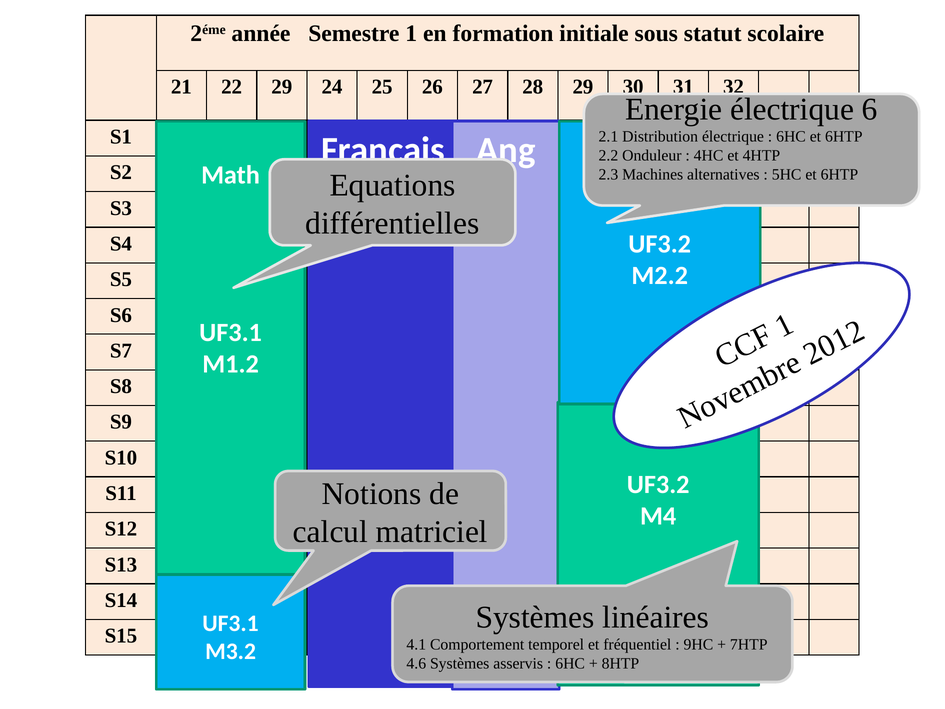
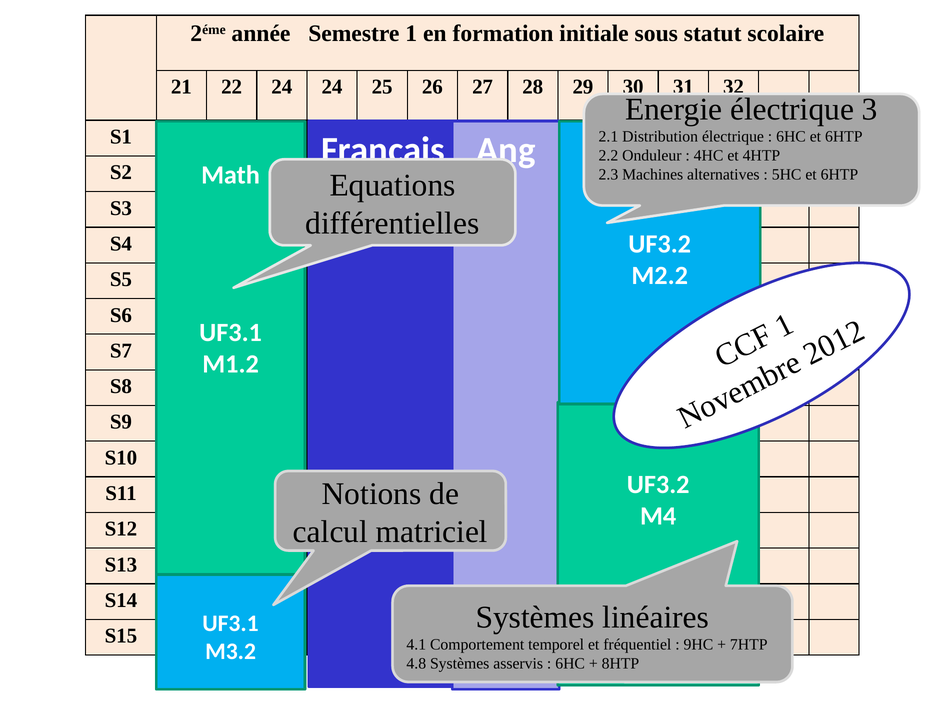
22 29: 29 -> 24
6: 6 -> 3
4.6: 4.6 -> 4.8
